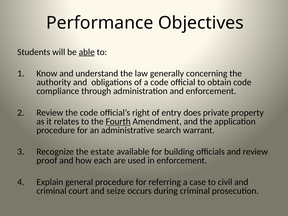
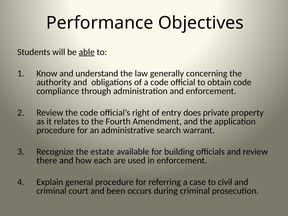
Fourth underline: present -> none
proof: proof -> there
seize: seize -> been
